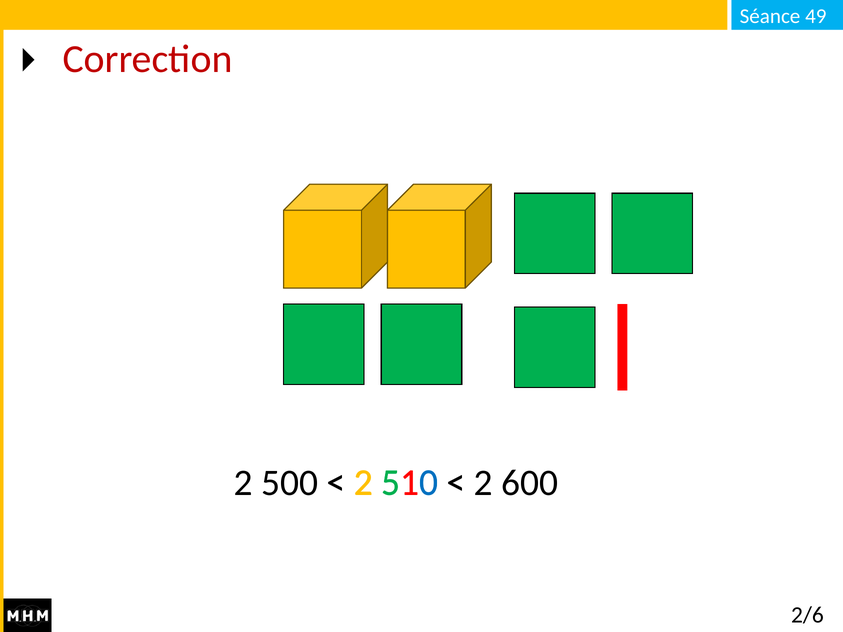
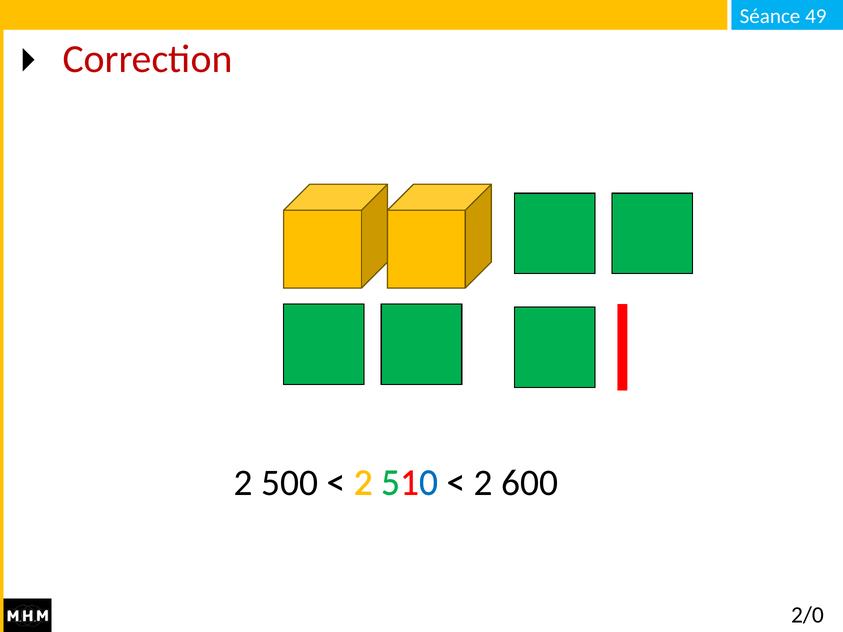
2/6: 2/6 -> 2/0
